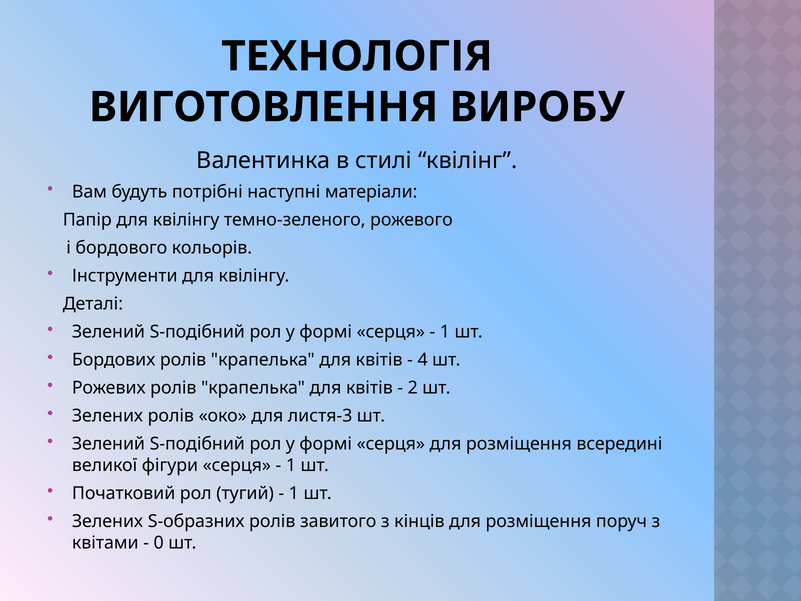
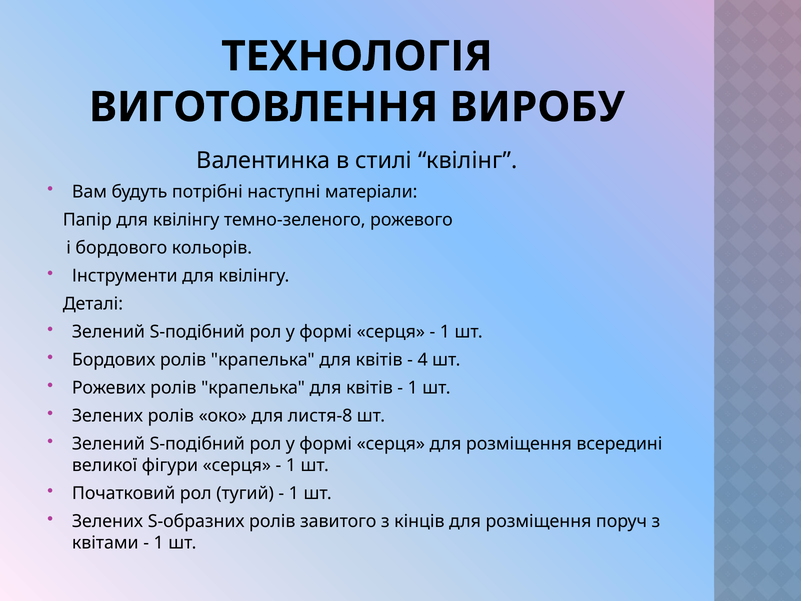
2 at (413, 388): 2 -> 1
листя-3: листя-3 -> листя-8
0 at (159, 543): 0 -> 1
